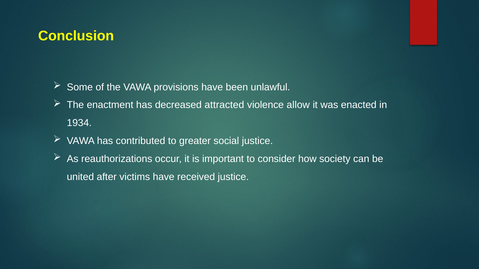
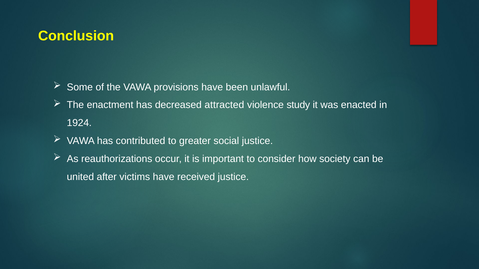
allow: allow -> study
1934: 1934 -> 1924
